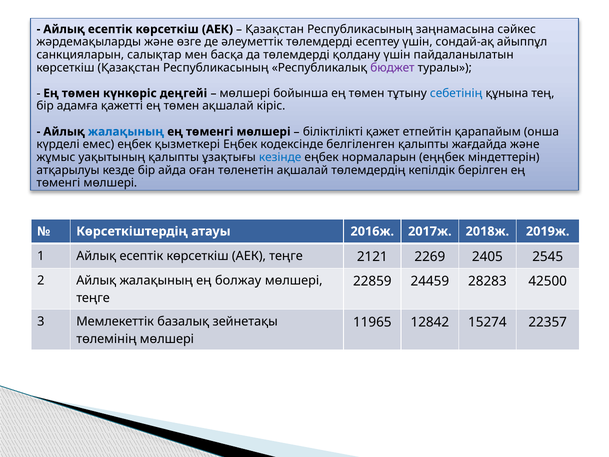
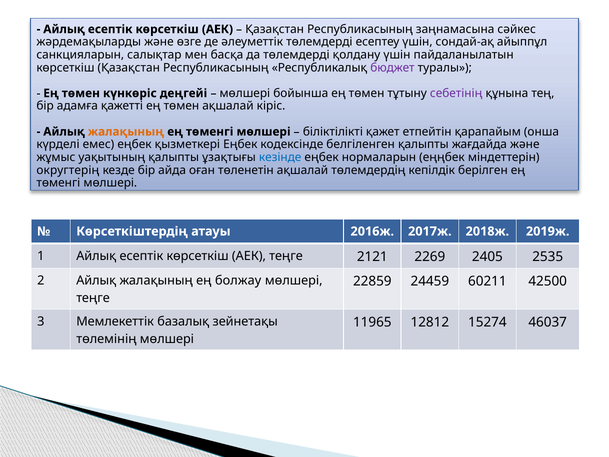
себетінің colour: blue -> purple
жалақының at (126, 132) colour: blue -> orange
атқарылуы: атқарылуы -> округтерің
2545: 2545 -> 2535
28283: 28283 -> 60211
12842: 12842 -> 12812
22357: 22357 -> 46037
